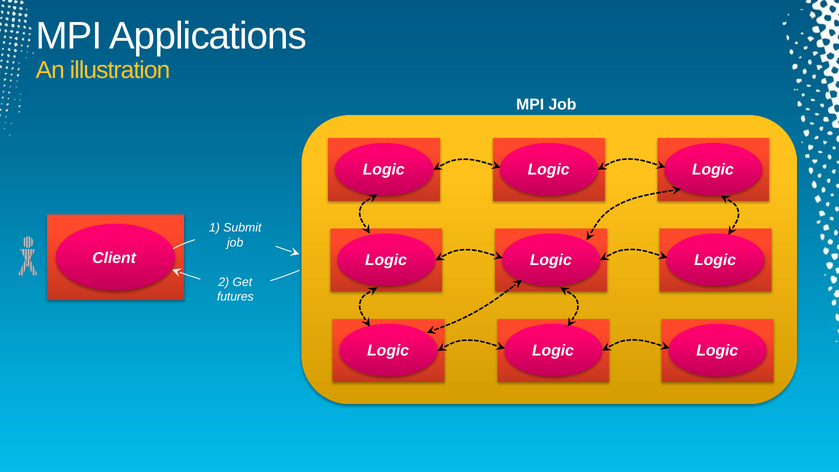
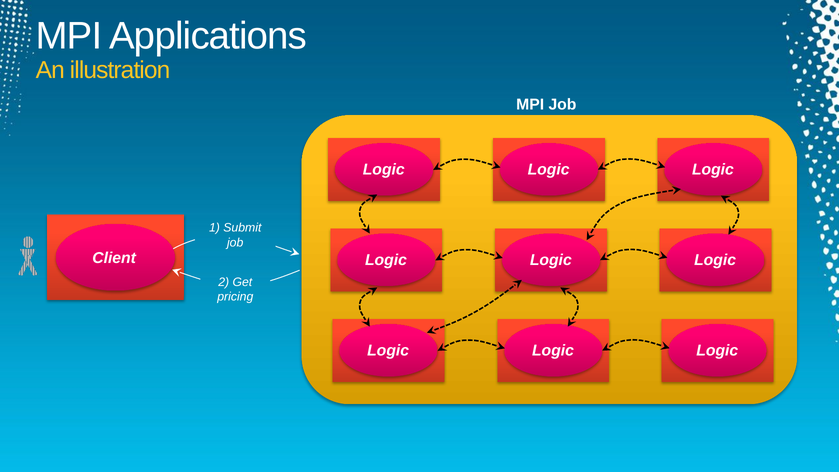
futures: futures -> pricing
